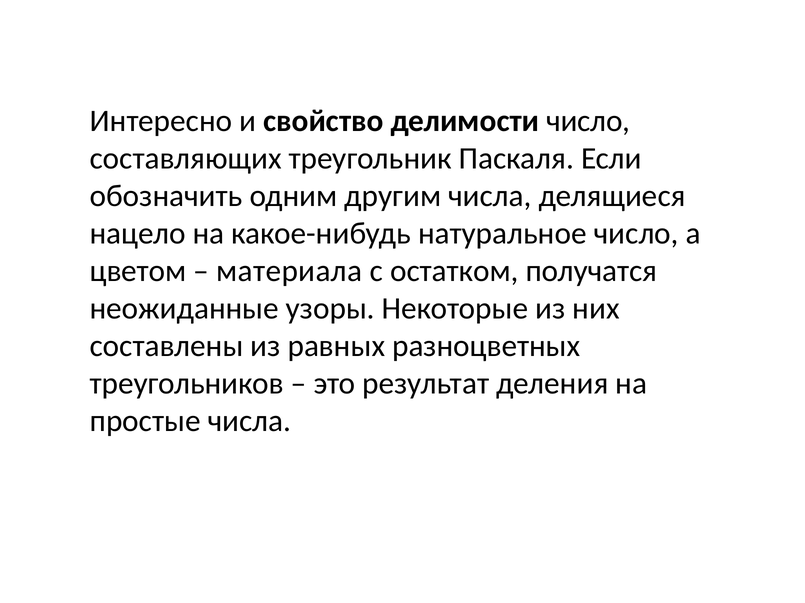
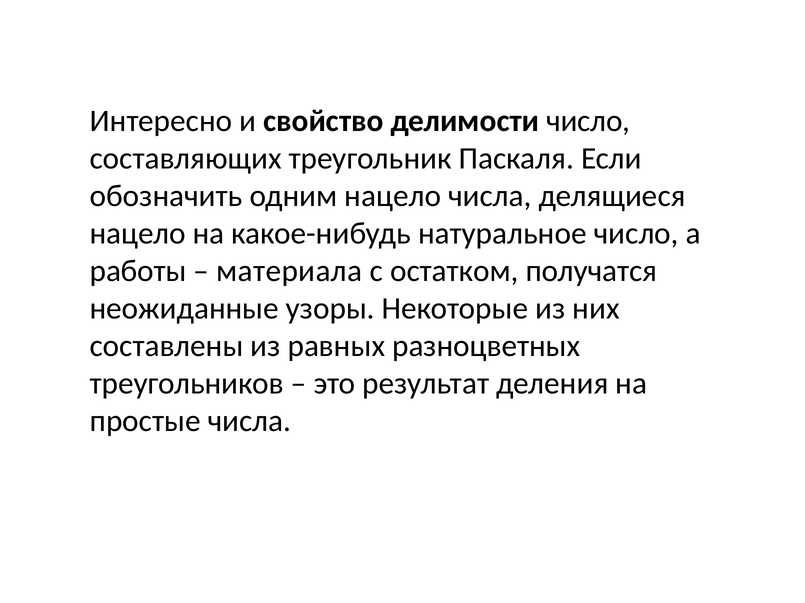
одним другим: другим -> нацело
цветом: цветом -> работы
